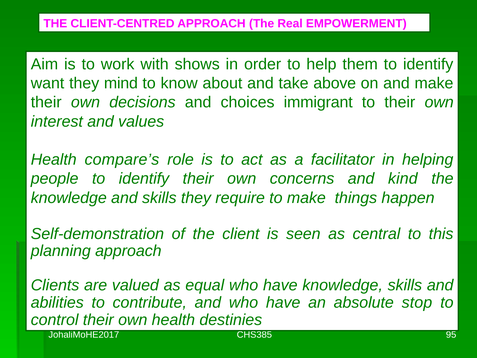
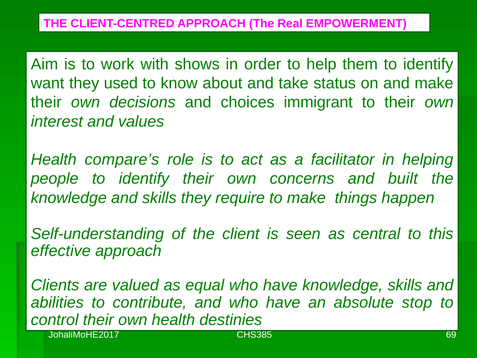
mind: mind -> used
above: above -> status
kind: kind -> built
Self-demonstration: Self-demonstration -> Self-understanding
planning: planning -> effective
95: 95 -> 69
